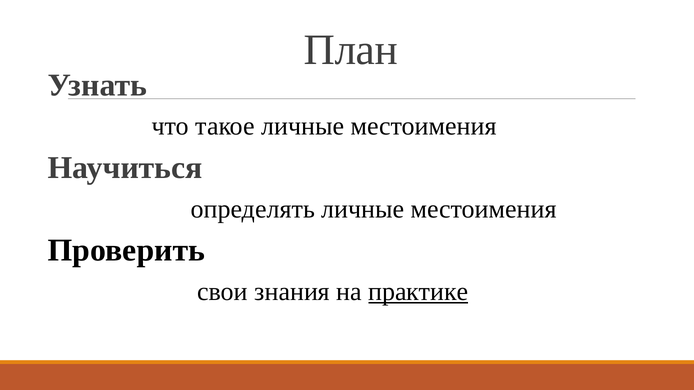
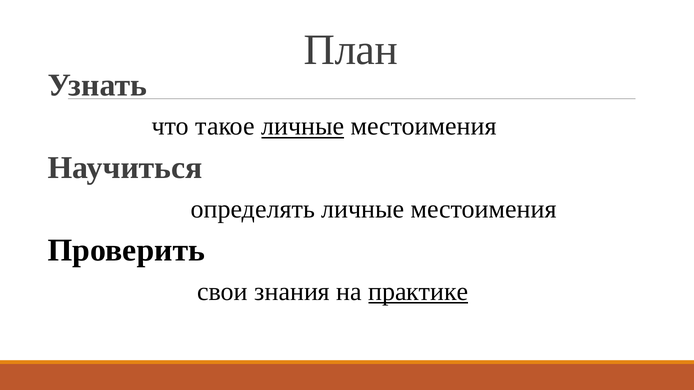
личные at (303, 126) underline: none -> present
